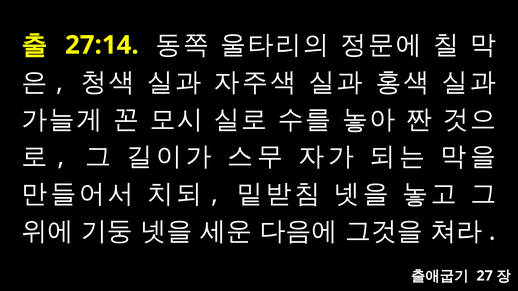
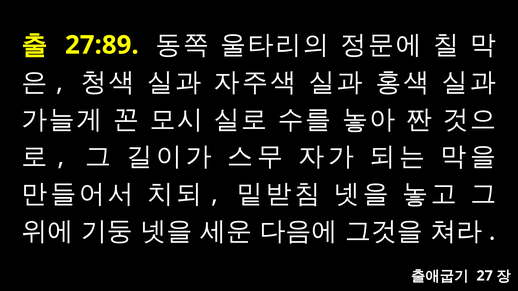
27:14: 27:14 -> 27:89
